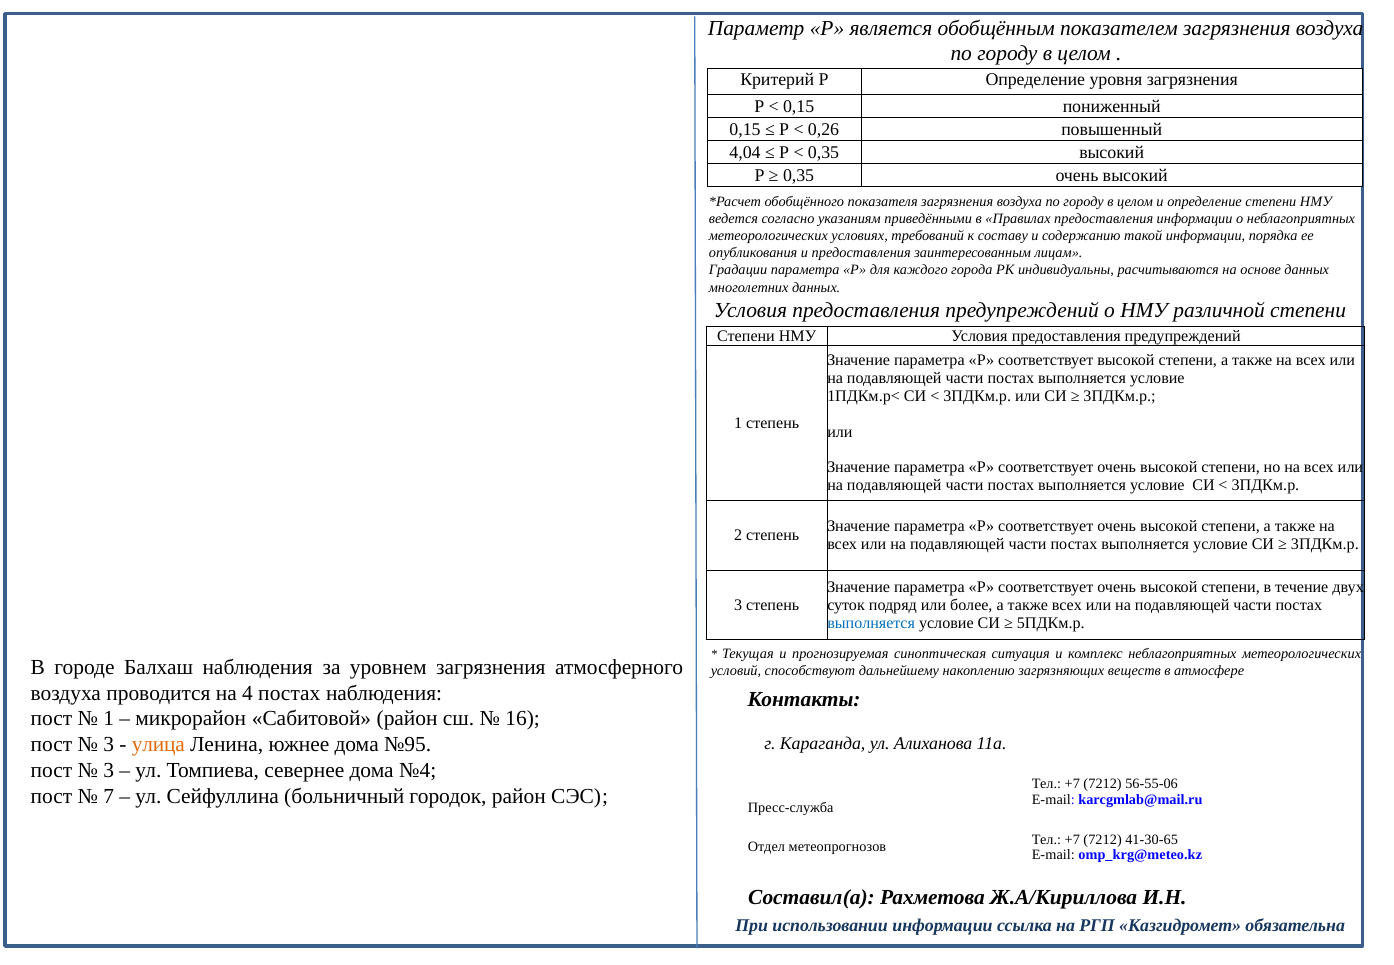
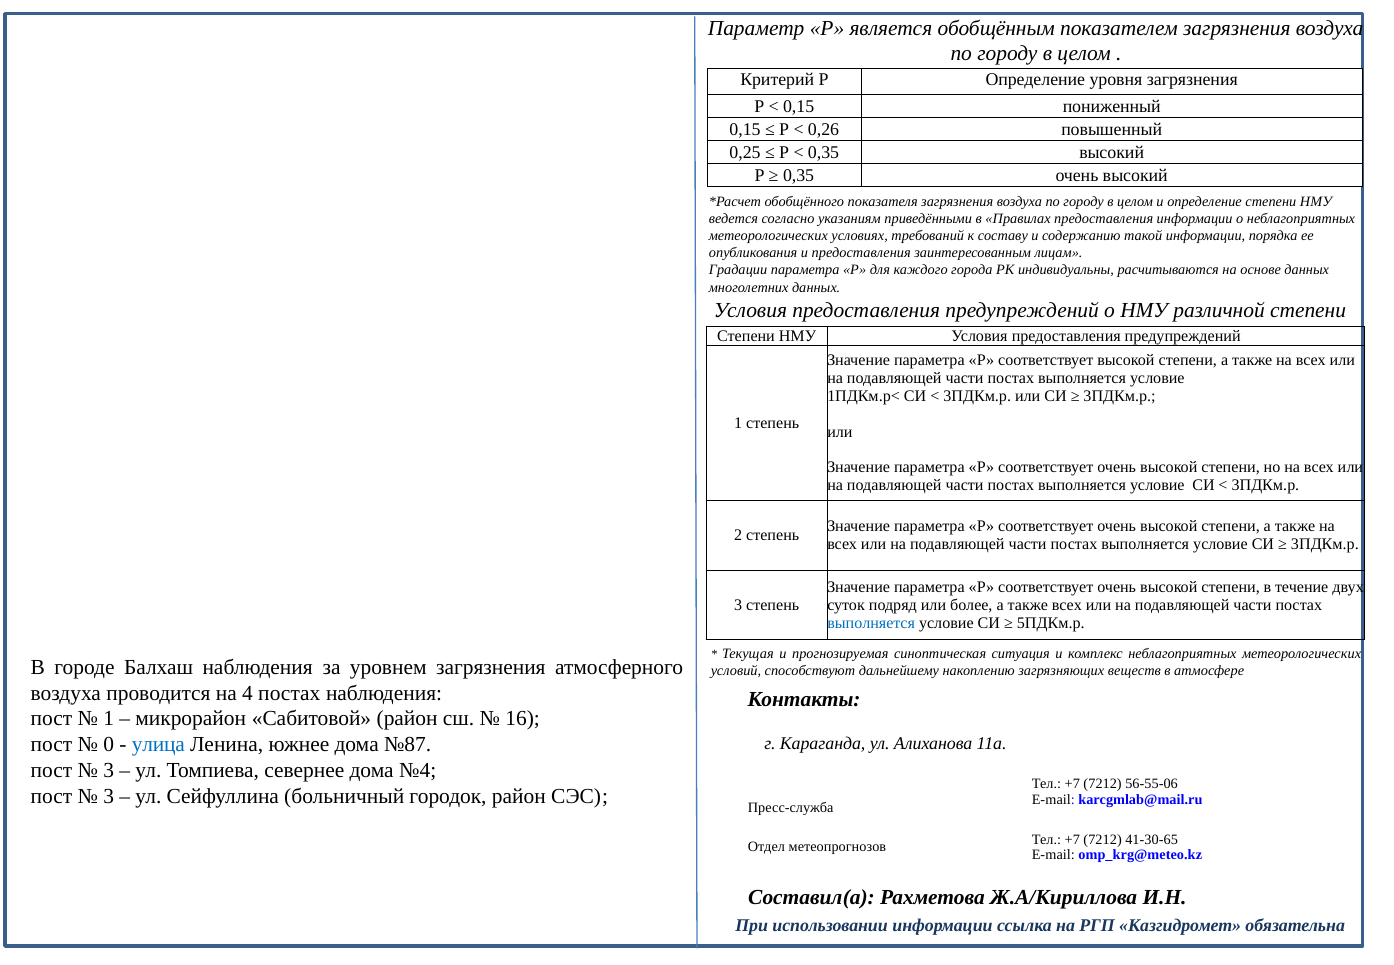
4,04: 4,04 -> 0,25
3 at (109, 745): 3 -> 0
улица colour: orange -> blue
№95: №95 -> №87
7 at (109, 796): 7 -> 3
